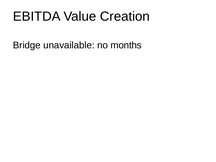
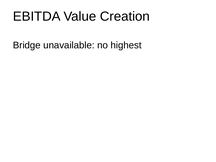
months: months -> highest
